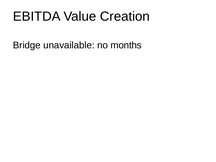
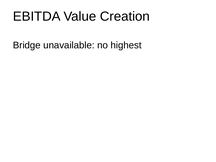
months: months -> highest
